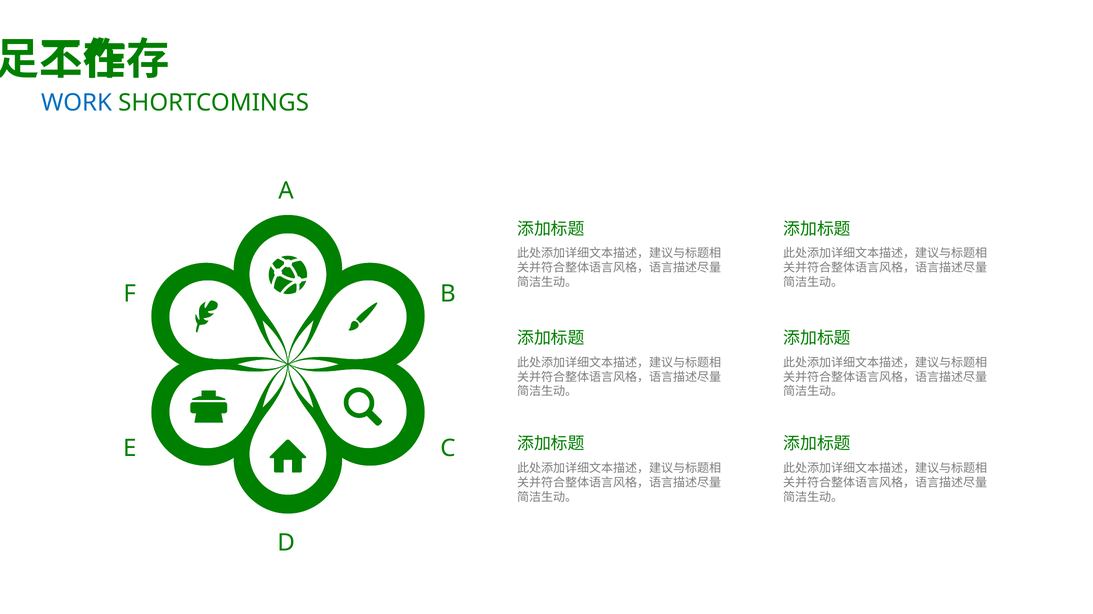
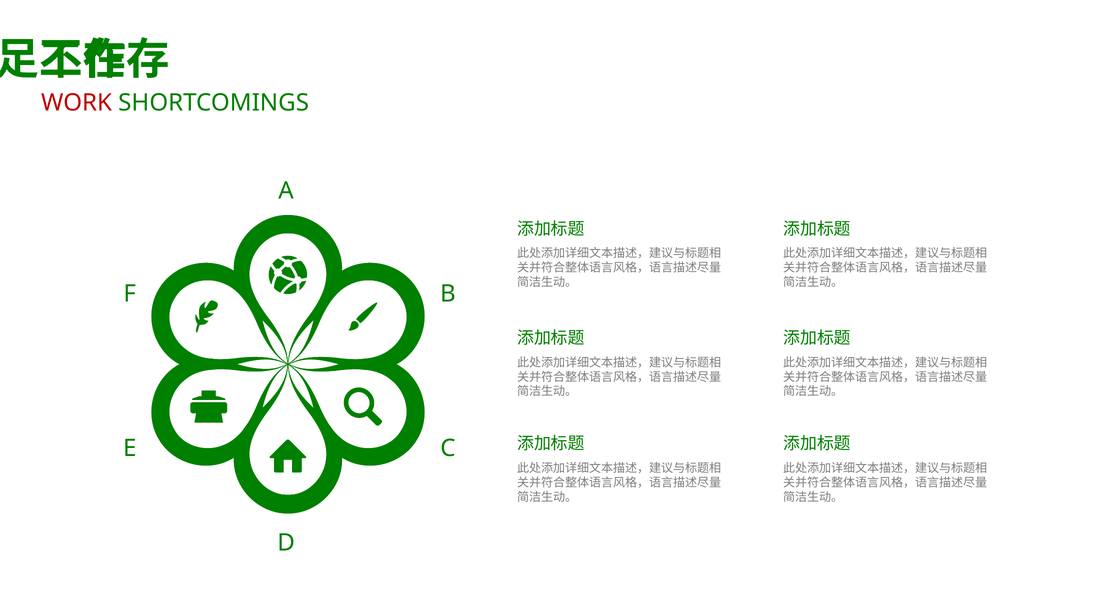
WORK colour: blue -> red
